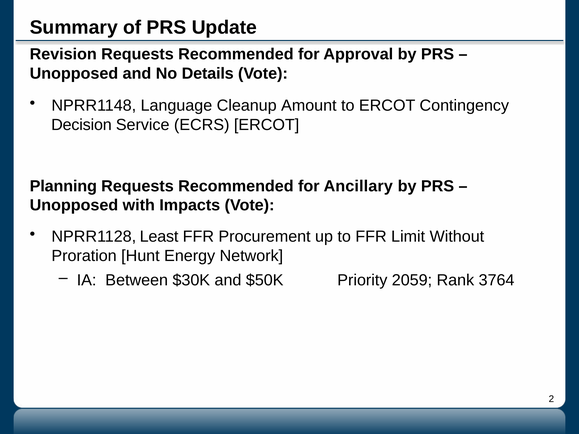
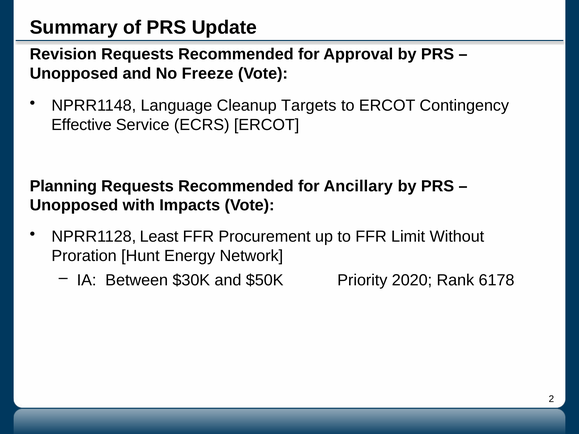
Details: Details -> Freeze
Amount: Amount -> Targets
Decision: Decision -> Effective
2059: 2059 -> 2020
3764: 3764 -> 6178
